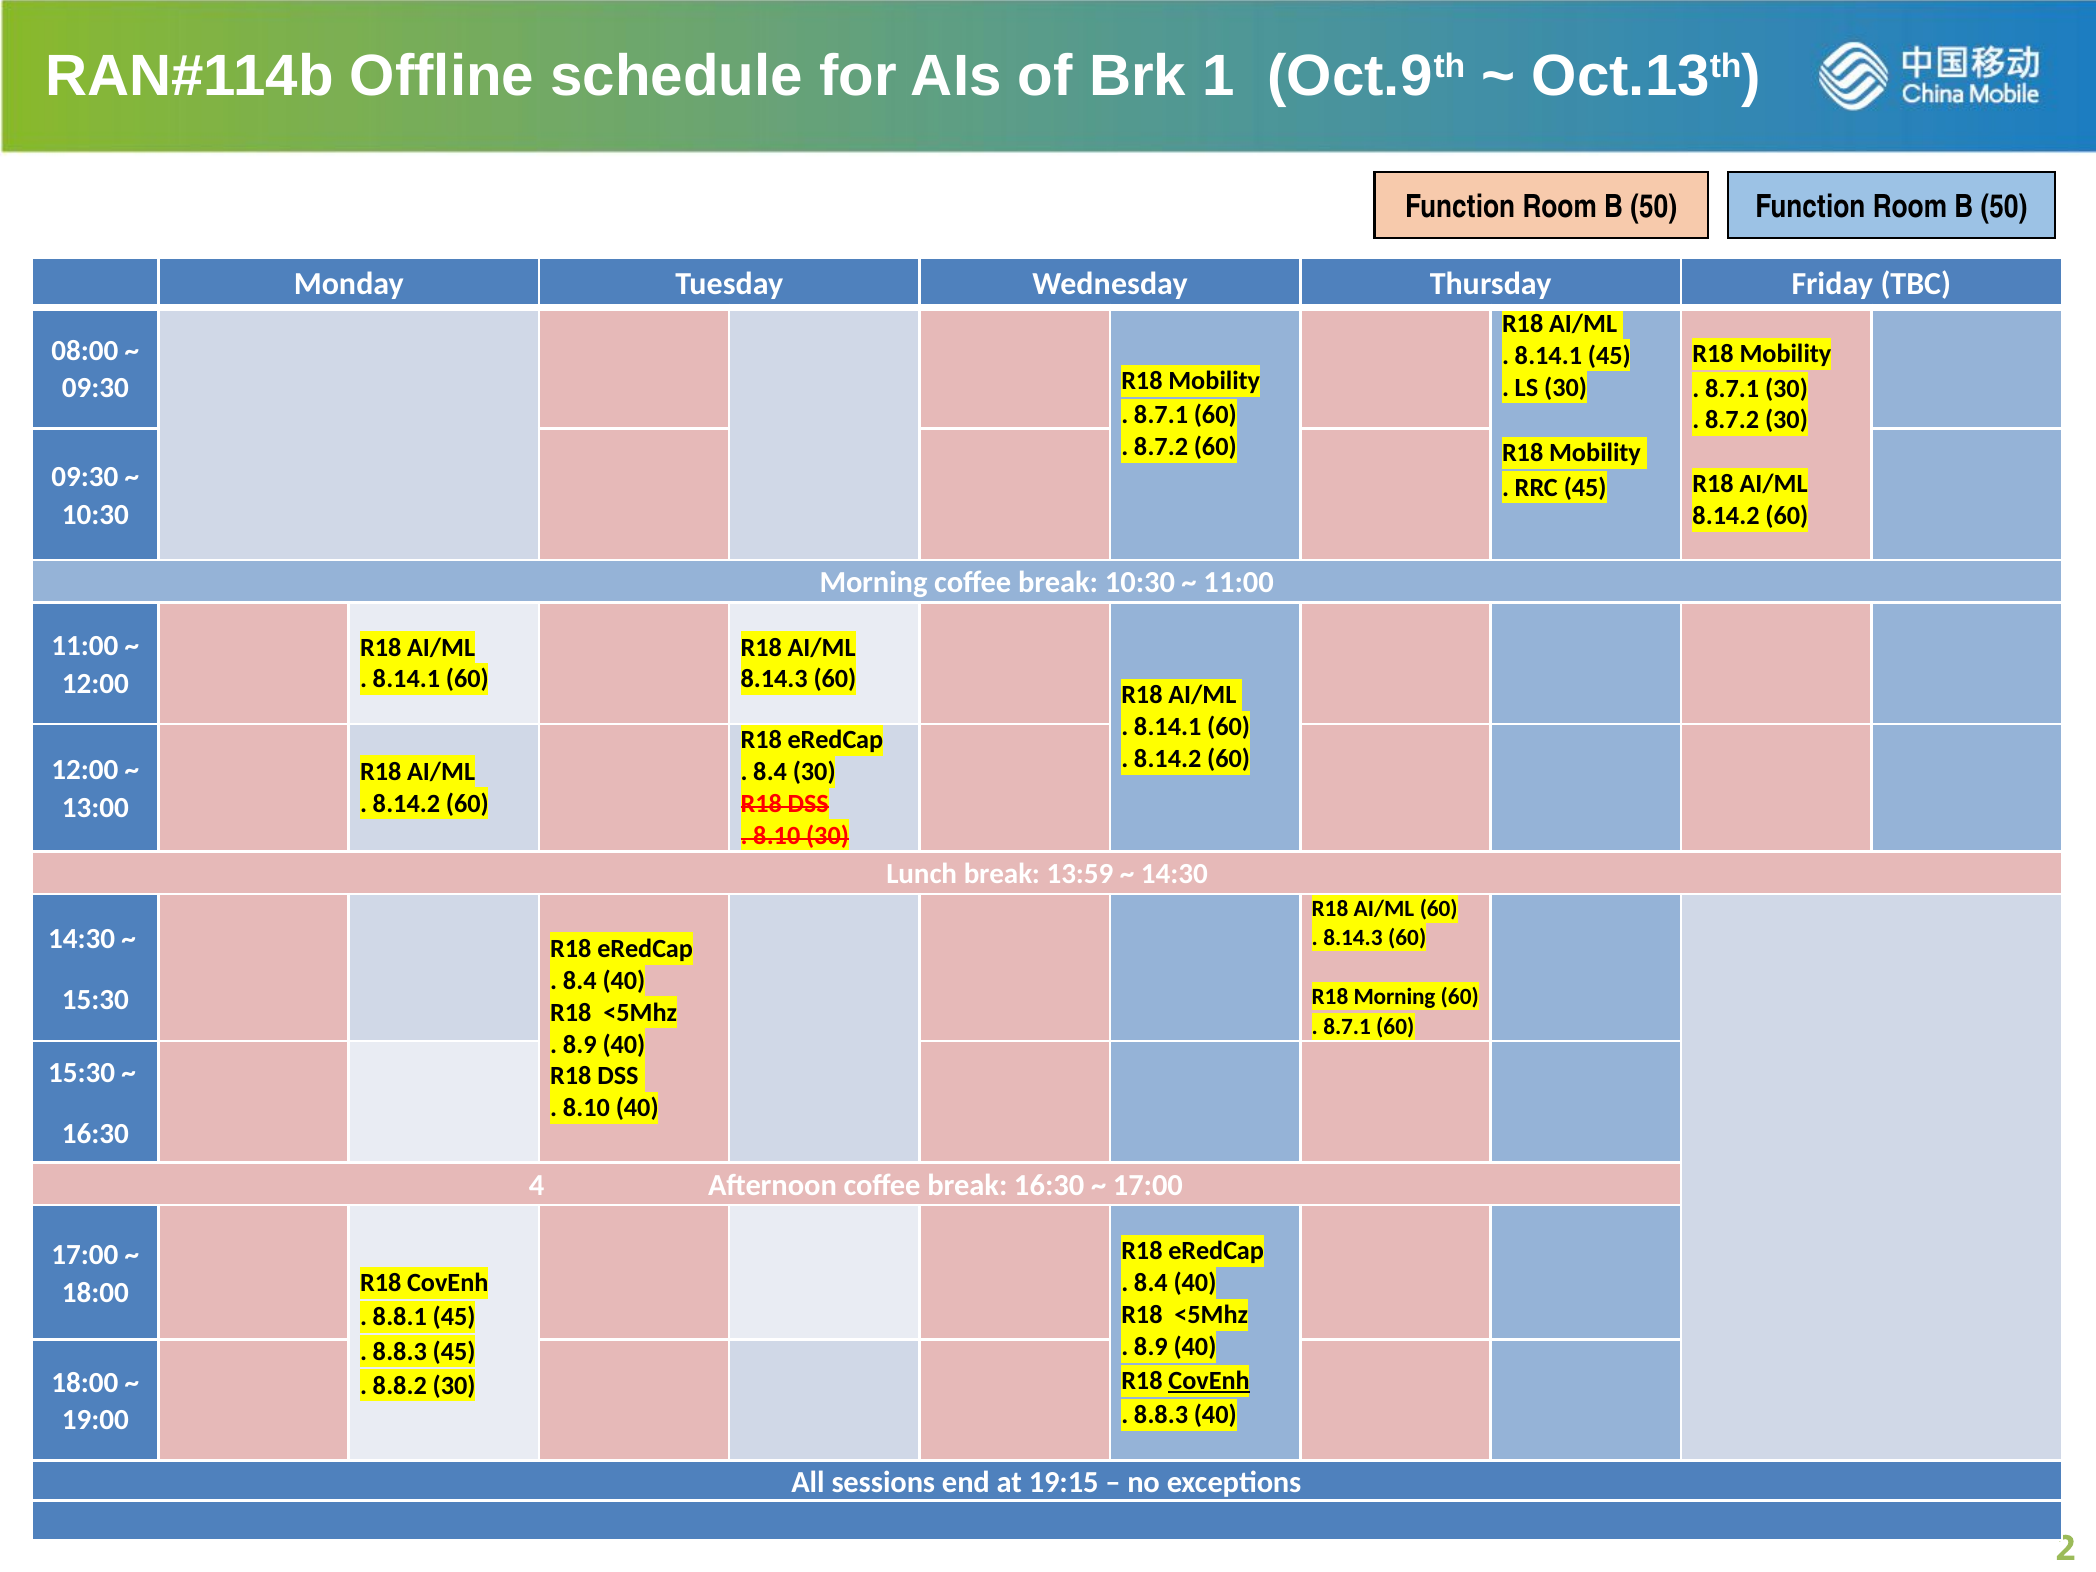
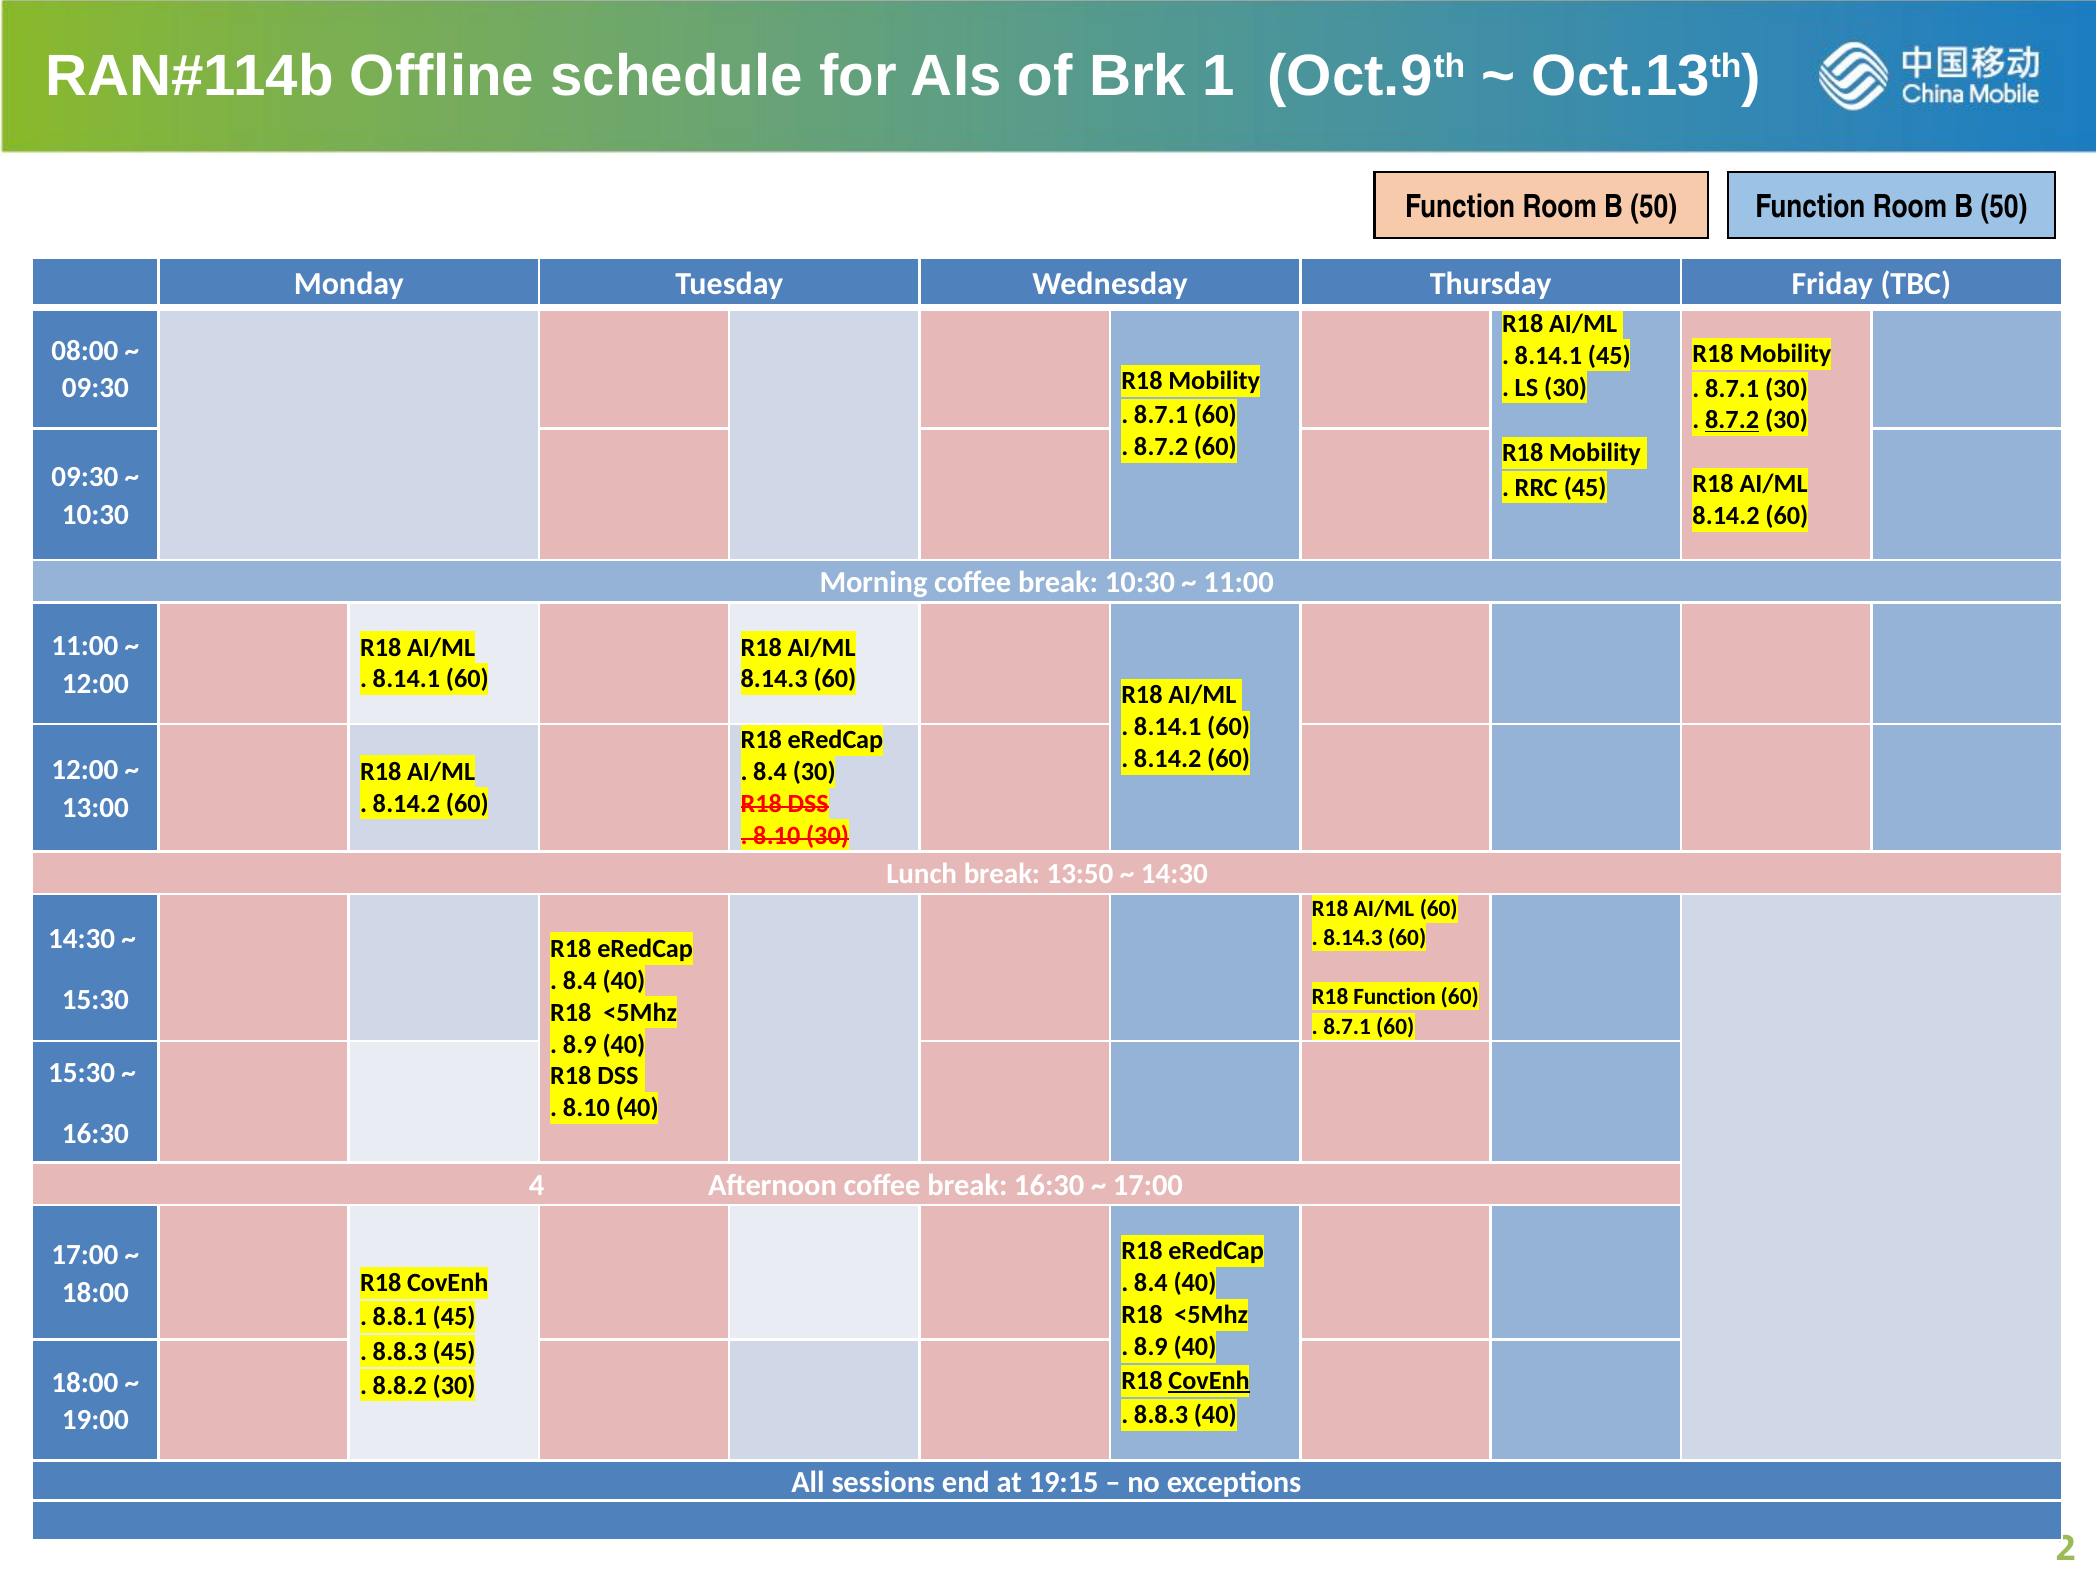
8.7.2 at (1732, 420) underline: none -> present
13:59: 13:59 -> 13:50
R18 Morning: Morning -> Function
